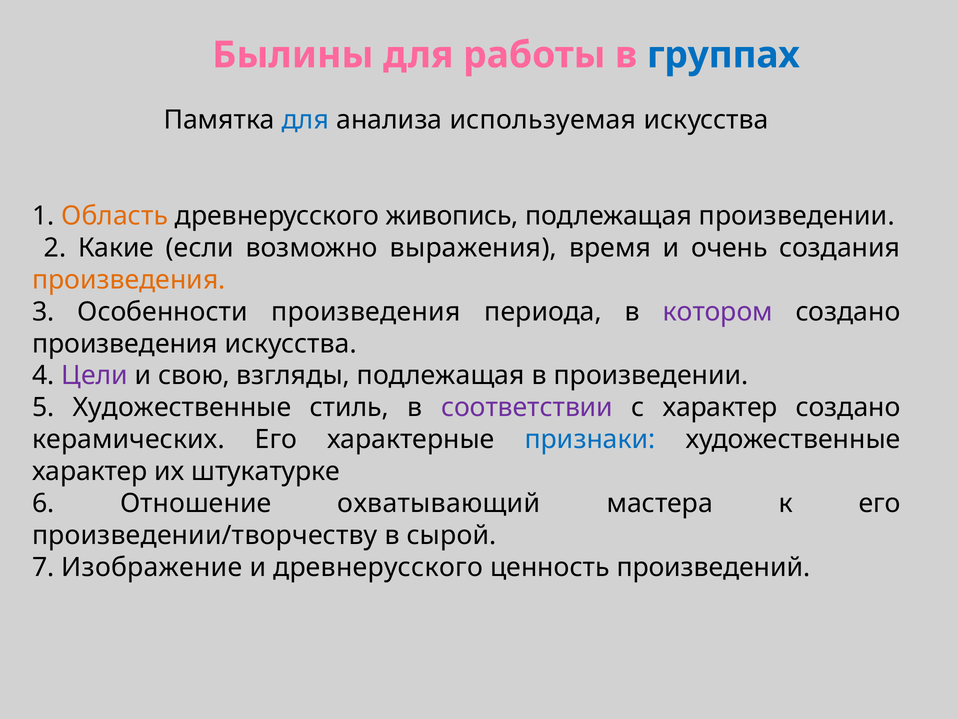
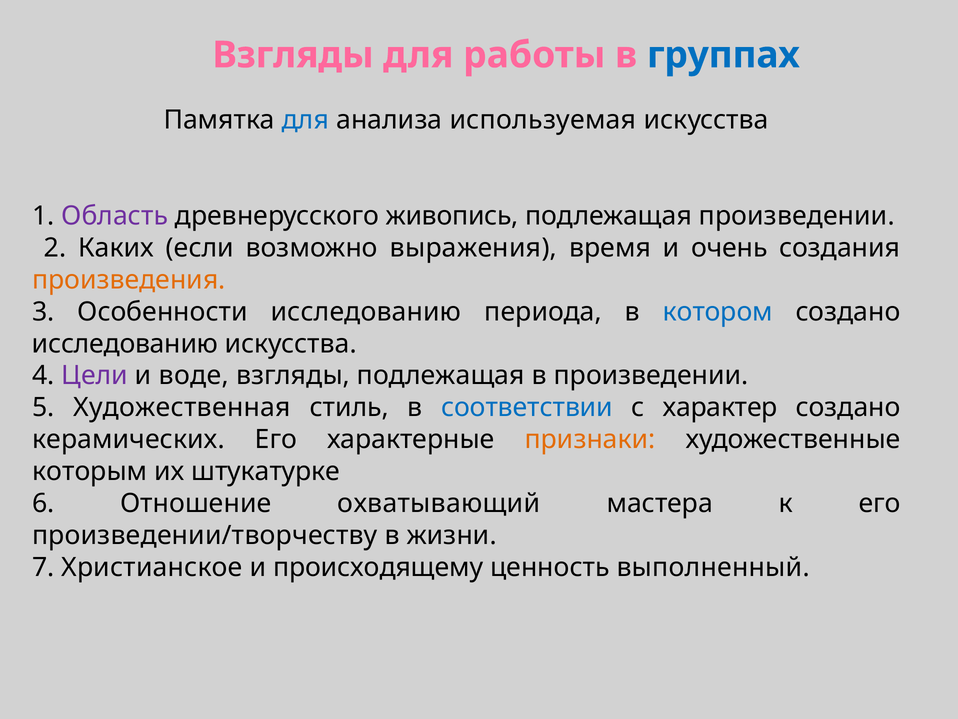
Былины at (293, 55): Былины -> Взгляды
Область colour: orange -> purple
Какие: Какие -> Каких
Особенности произведения: произведения -> исследованию
котором colour: purple -> blue
произведения at (125, 343): произведения -> исследованию
свою: свою -> воде
5 Художественные: Художественные -> Художественная
соответствии colour: purple -> blue
признаки colour: blue -> orange
характер at (90, 471): характер -> которым
сырой: сырой -> жизни
Изображение: Изображение -> Христианское
и древнерусского: древнерусского -> происходящему
произведений: произведений -> выполненный
